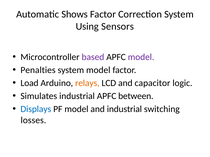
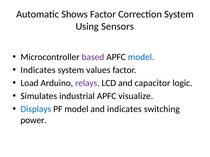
model at (141, 57) colour: purple -> blue
Penalties at (38, 70): Penalties -> Indicates
system model: model -> values
relays colour: orange -> purple
between: between -> visualize
and industrial: industrial -> indicates
losses: losses -> power
